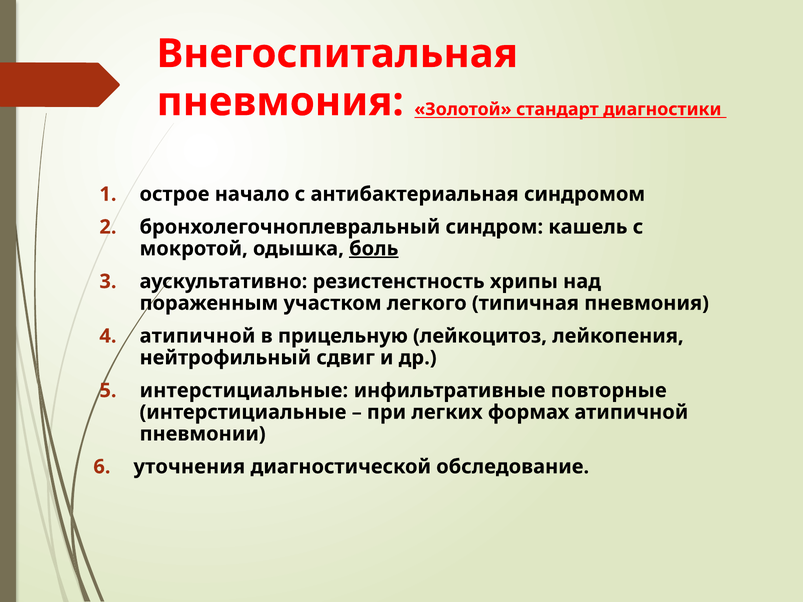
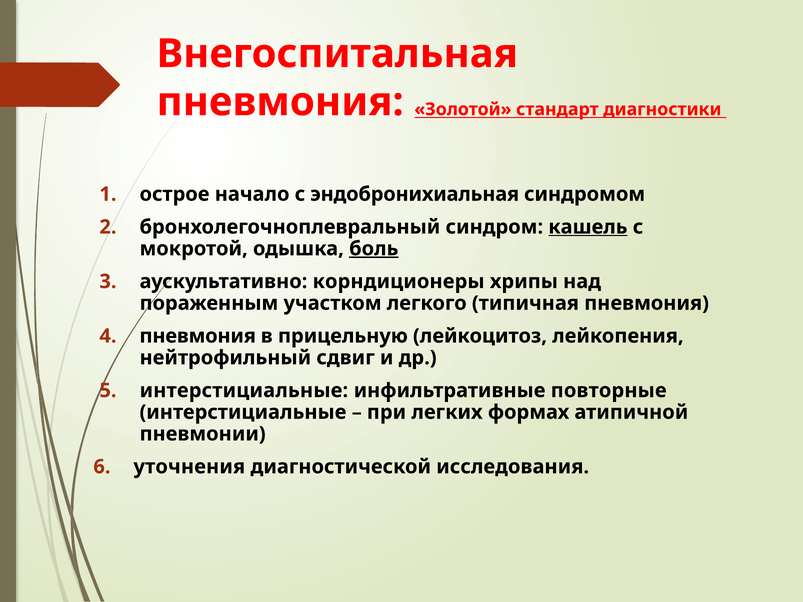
антибактериальная: антибактериальная -> эндобронихиальная
кашель underline: none -> present
резистенстность: резистенстность -> корндиционеры
атипичной at (197, 336): атипичной -> пневмония
обследование: обследование -> исследования
